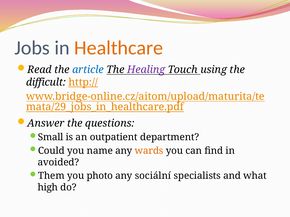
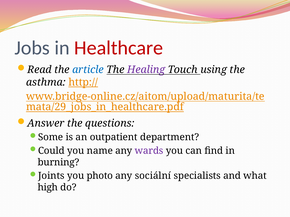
Healthcare colour: orange -> red
difficult: difficult -> asthma
Small: Small -> Some
wards colour: orange -> purple
avoided: avoided -> burning
Them: Them -> Joints
